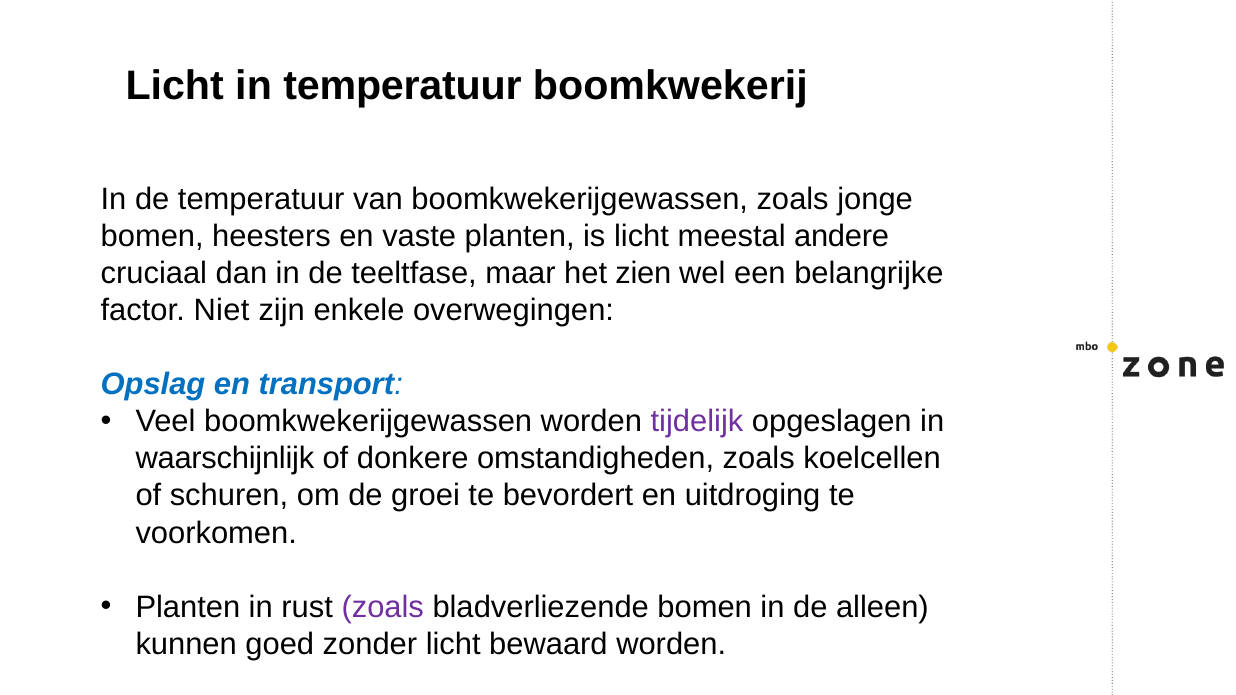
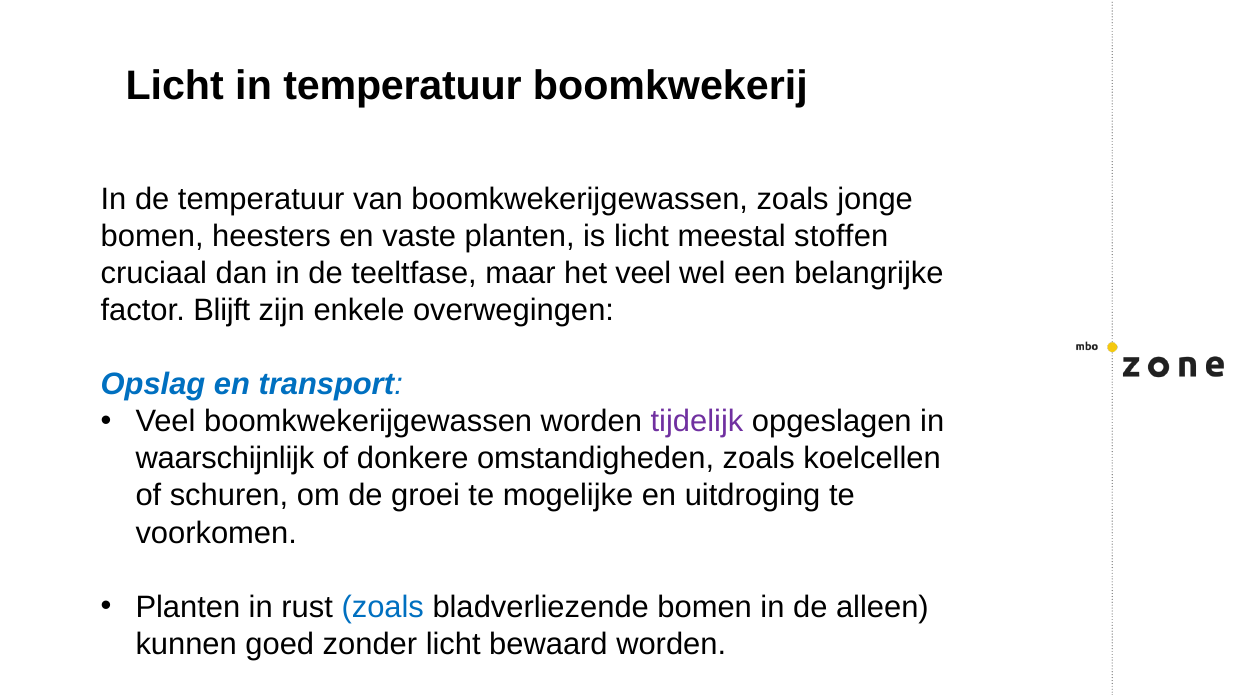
andere: andere -> stoffen
het zien: zien -> veel
Niet: Niet -> Blijft
bevordert: bevordert -> mogelijke
zoals at (383, 607) colour: purple -> blue
